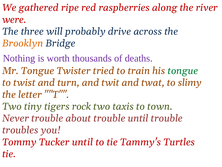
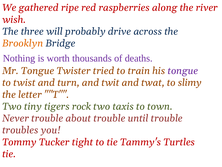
were: were -> wish
tongue at (183, 71) colour: green -> purple
Tucker until: until -> tight
